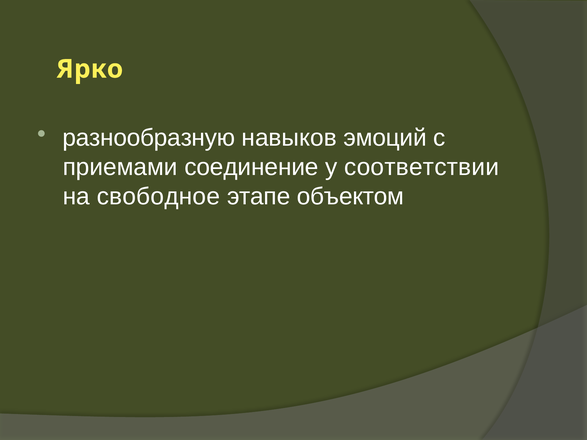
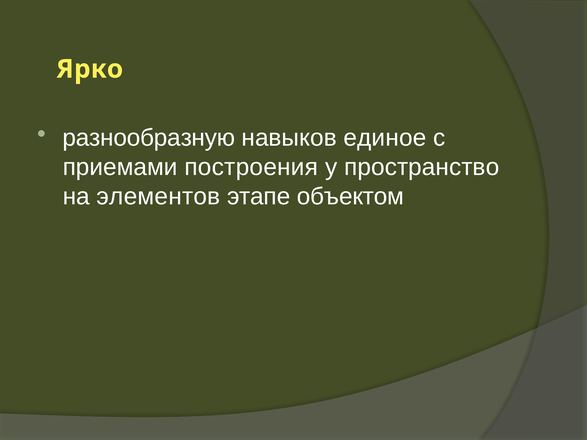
эмоций: эмоций -> единое
соединение: соединение -> построения
соответствии: соответствии -> пространство
свободное: свободное -> элементов
